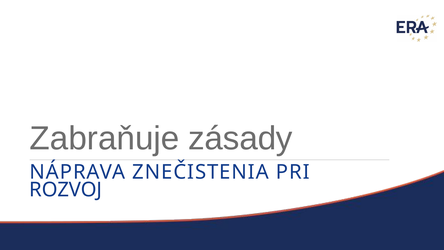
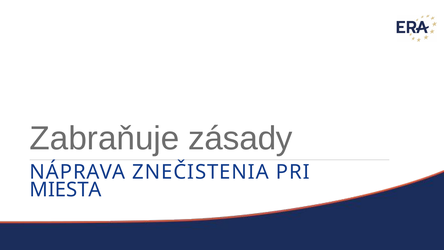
ROZVOJ: ROZVOJ -> MIESTA
